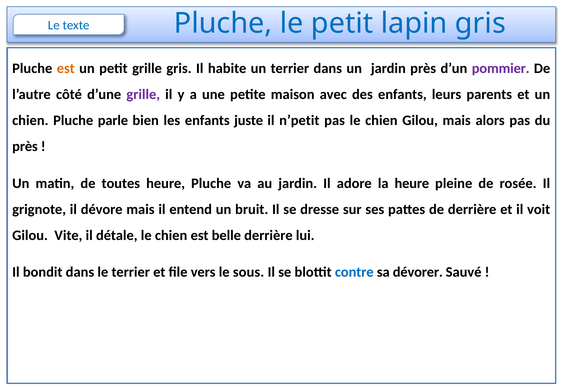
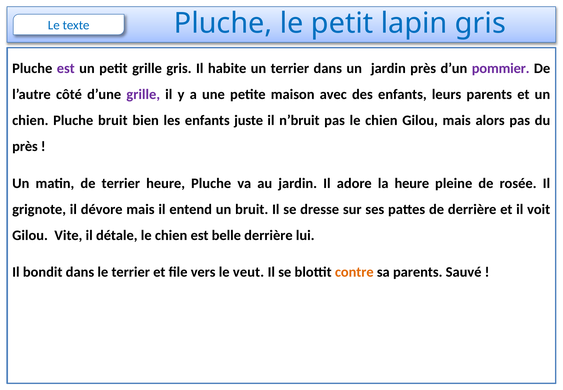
est at (66, 68) colour: orange -> purple
Pluche parle: parle -> bruit
n’petit: n’petit -> n’bruit
de toutes: toutes -> terrier
sous: sous -> veut
contre colour: blue -> orange
sa dévorer: dévorer -> parents
